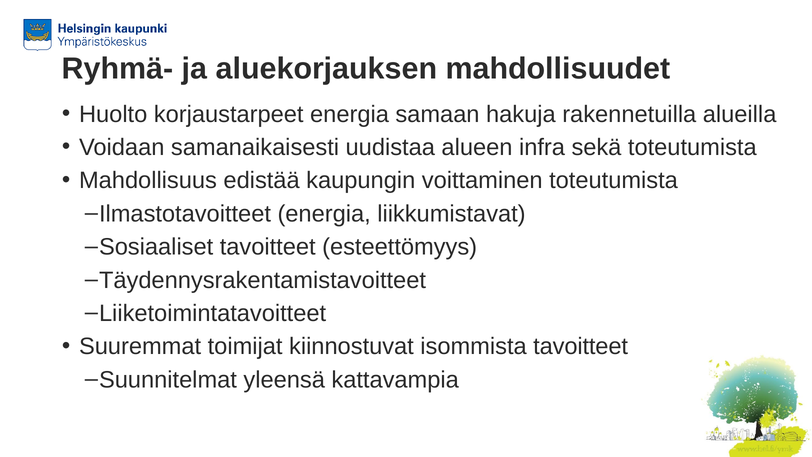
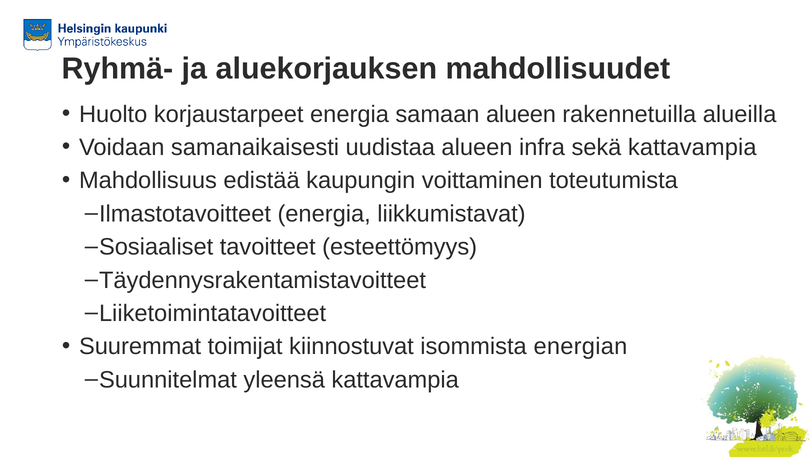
samaan hakuja: hakuja -> alueen
sekä toteutumista: toteutumista -> kattavampia
isommista tavoitteet: tavoitteet -> energian
